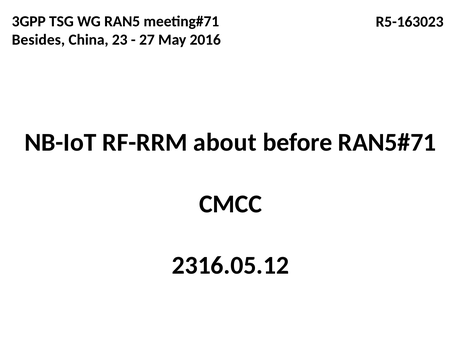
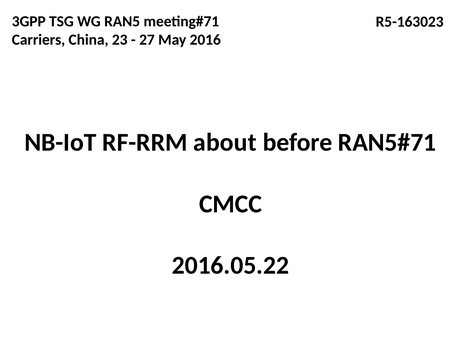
Besides: Besides -> Carriers
2316.05.12: 2316.05.12 -> 2016.05.22
